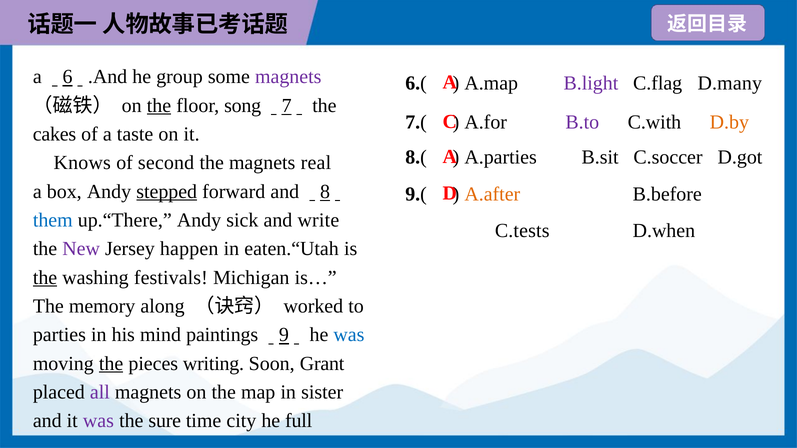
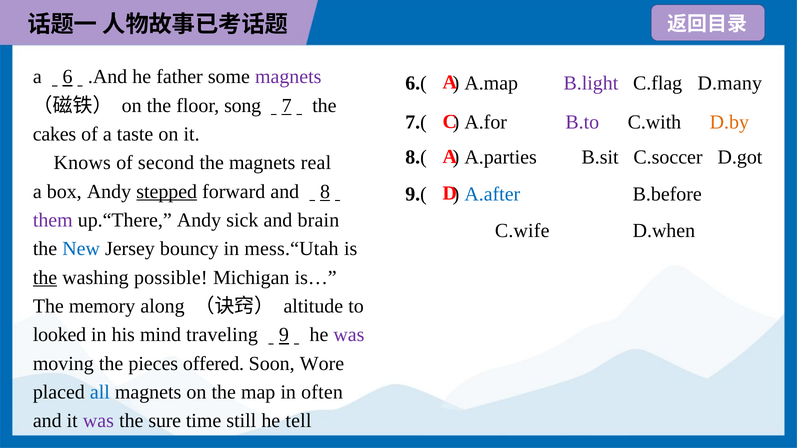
group: group -> father
the at (159, 106) underline: present -> none
A.after colour: orange -> blue
them colour: blue -> purple
write: write -> brain
C.tests: C.tests -> C.wife
New colour: purple -> blue
happen: happen -> bouncy
eaten.“Utah: eaten.“Utah -> mess.“Utah
festivals: festivals -> possible
worked: worked -> altitude
parties: parties -> looked
paintings: paintings -> traveling
was at (349, 335) colour: blue -> purple
the at (111, 364) underline: present -> none
writing: writing -> offered
Grant: Grant -> Wore
all colour: purple -> blue
sister: sister -> often
city: city -> still
full: full -> tell
